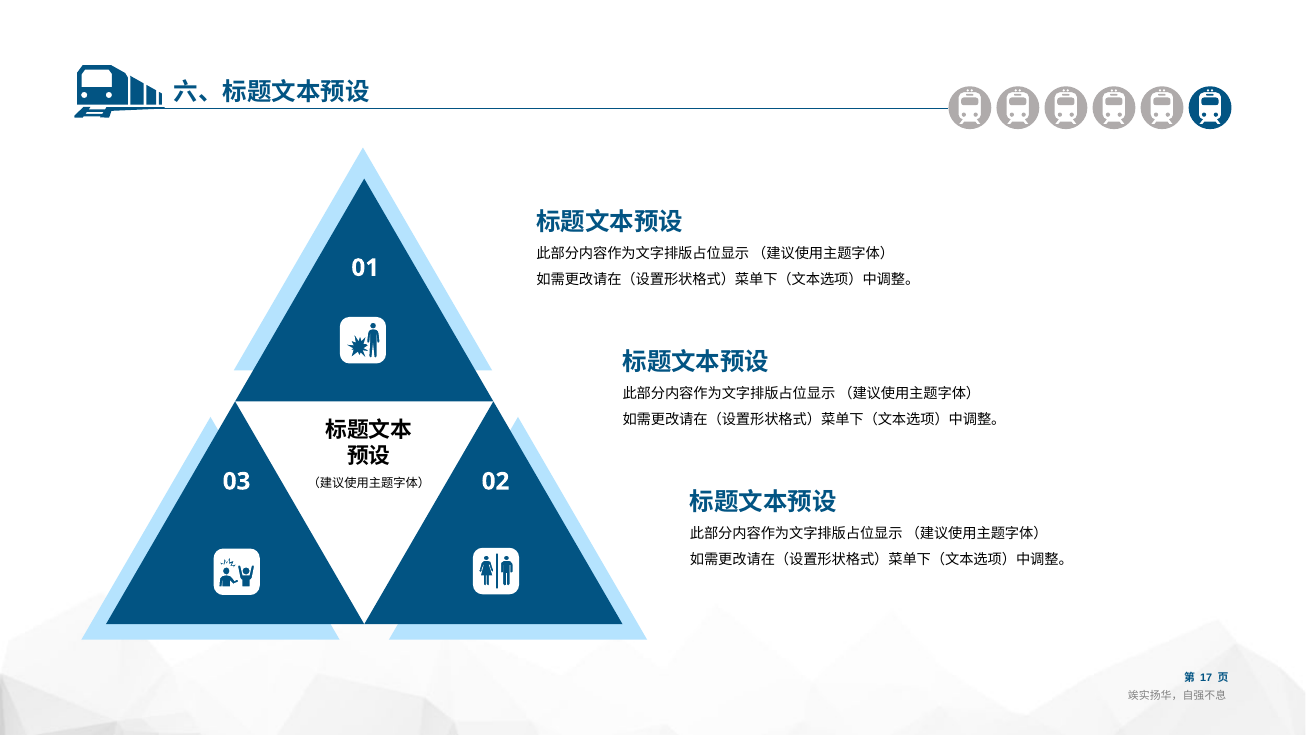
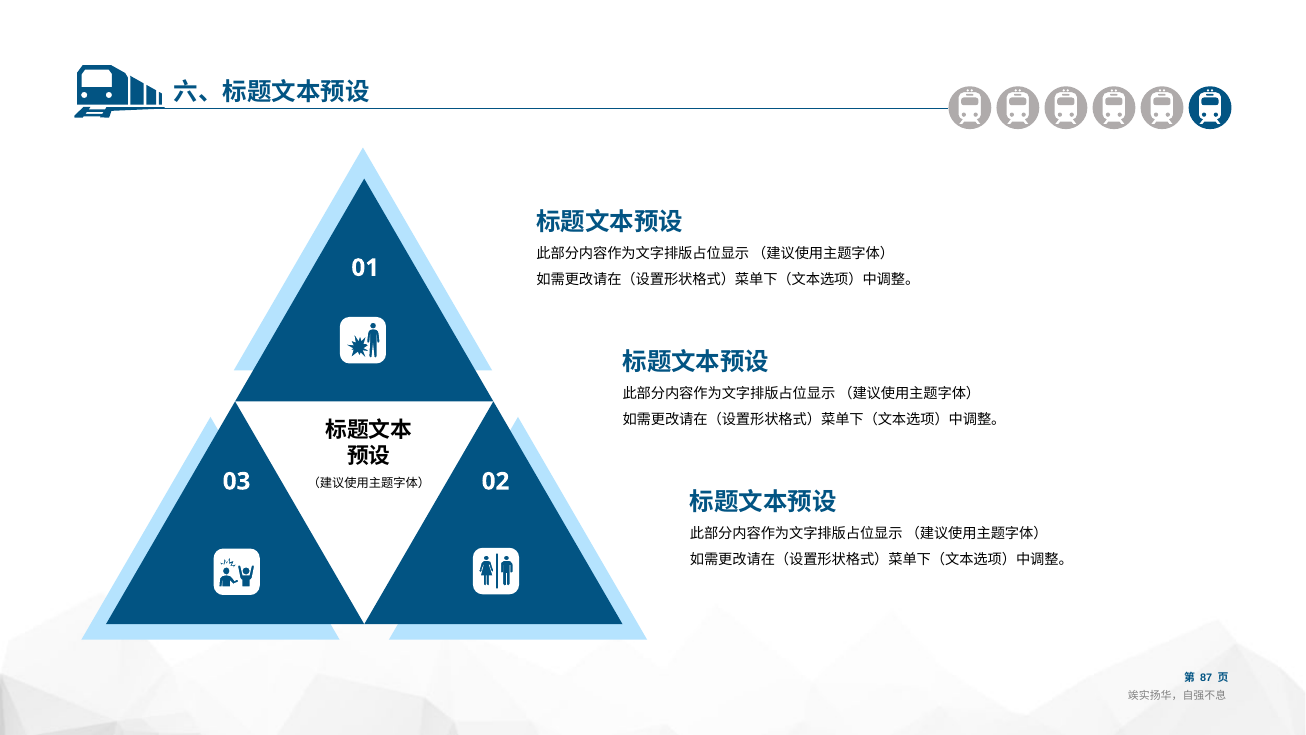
17: 17 -> 87
